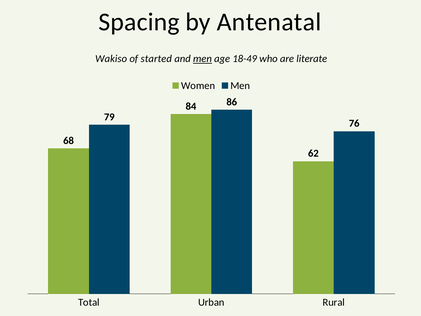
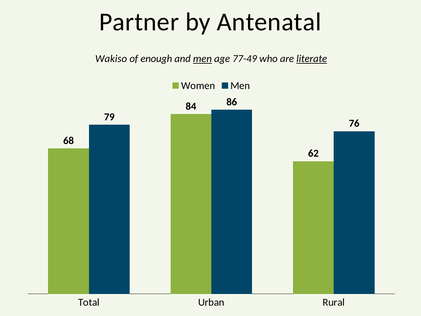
Spacing: Spacing -> Partner
started: started -> enough
18-49: 18-49 -> 77-49
literate underline: none -> present
